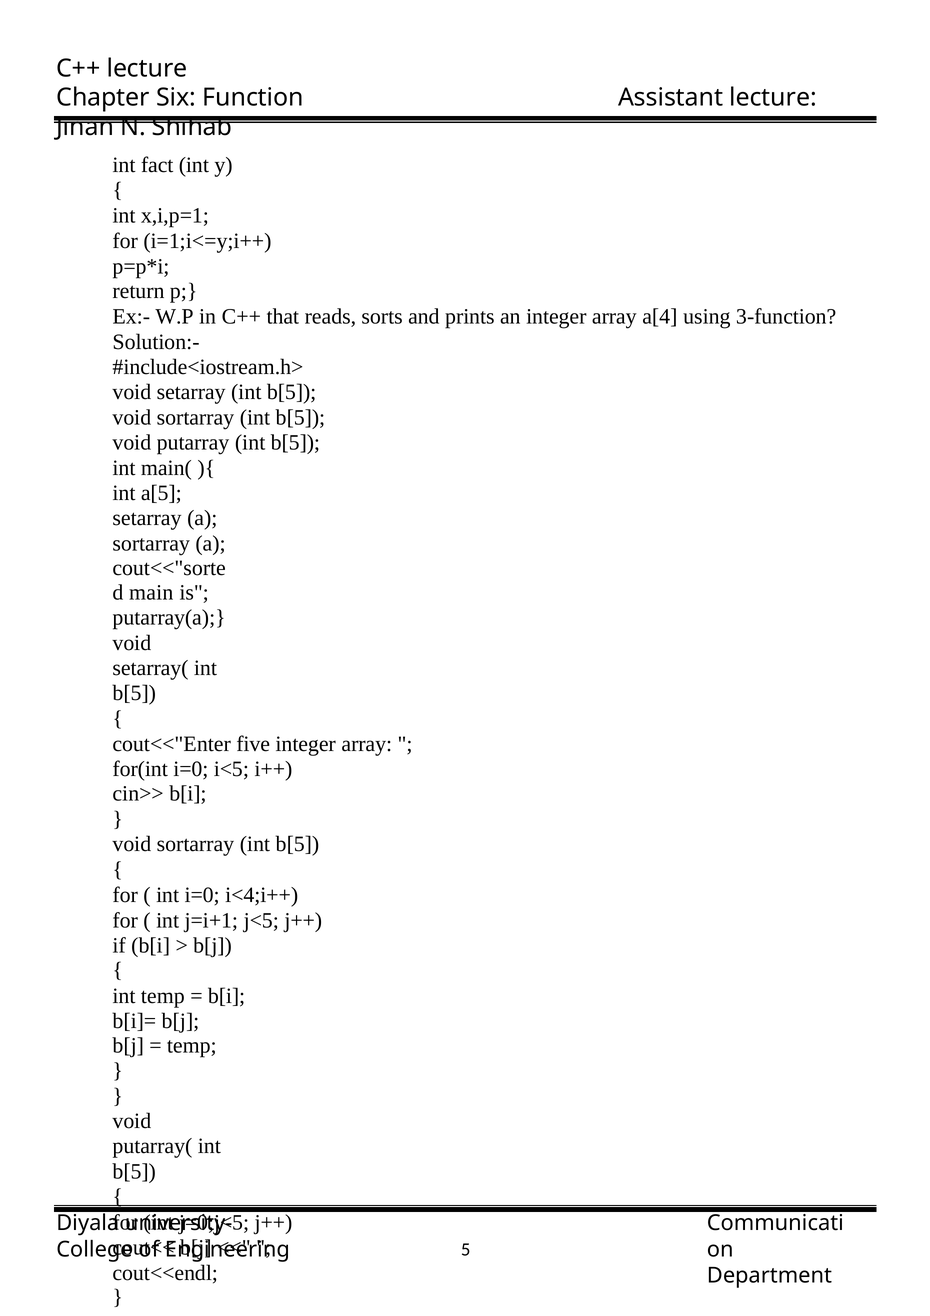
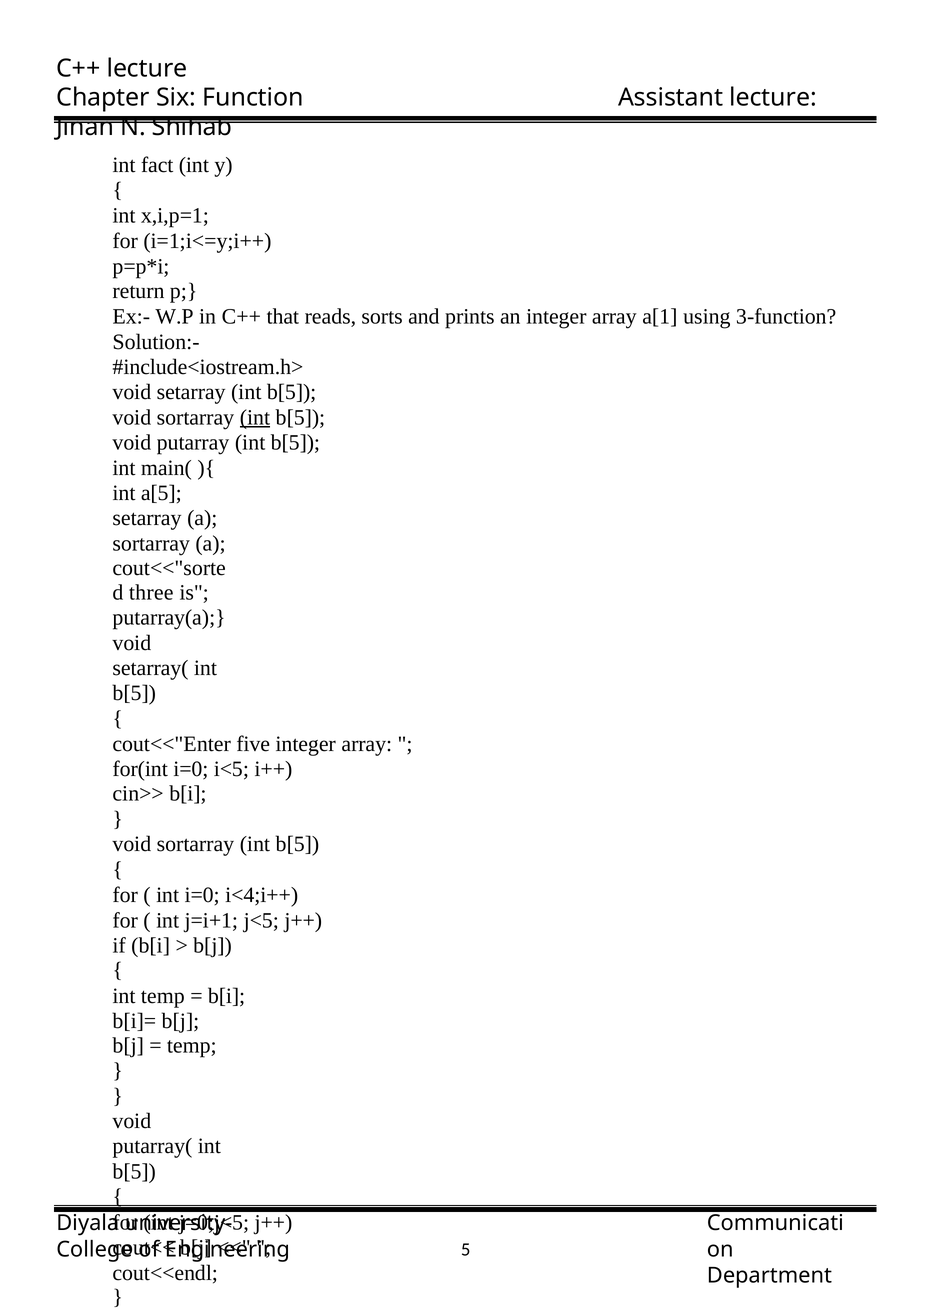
a[4: a[4 -> a[1
int at (255, 417) underline: none -> present
main: main -> three
